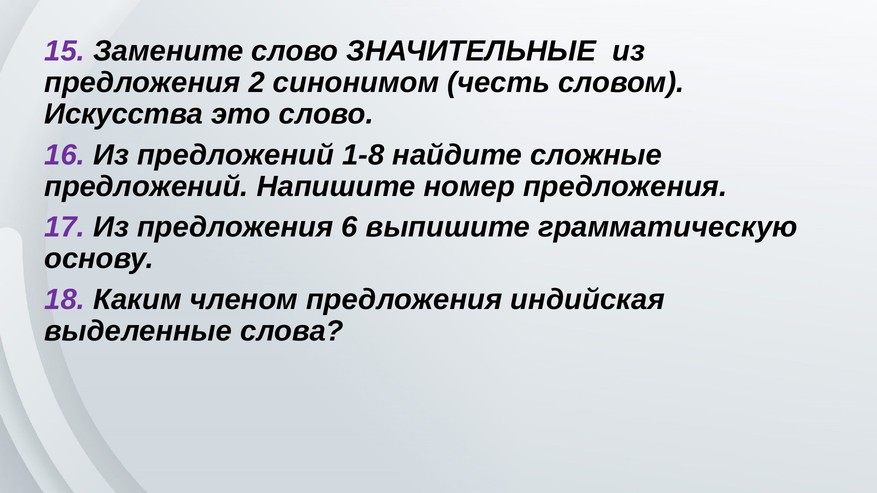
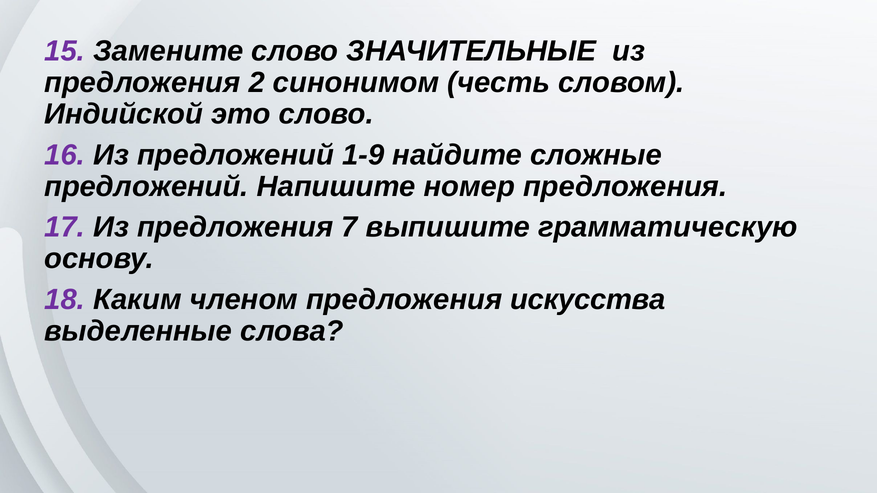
Искусства: Искусства -> Индийской
1-8: 1-8 -> 1-9
6: 6 -> 7
индийская: индийская -> искусства
